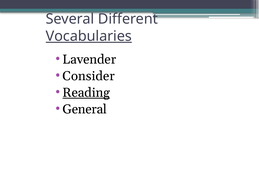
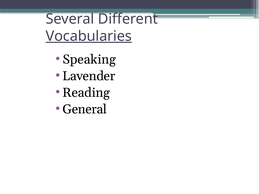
Lavender: Lavender -> Speaking
Consider: Consider -> Lavender
Reading underline: present -> none
